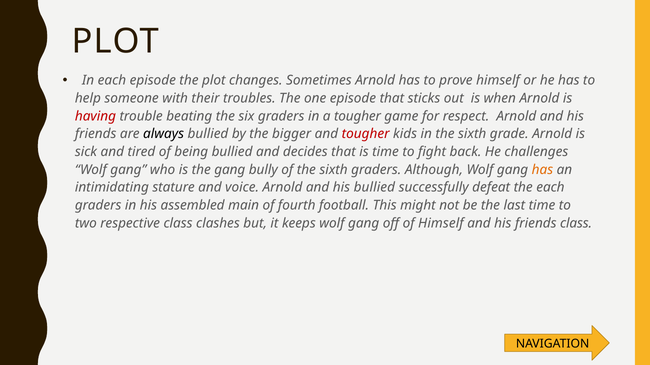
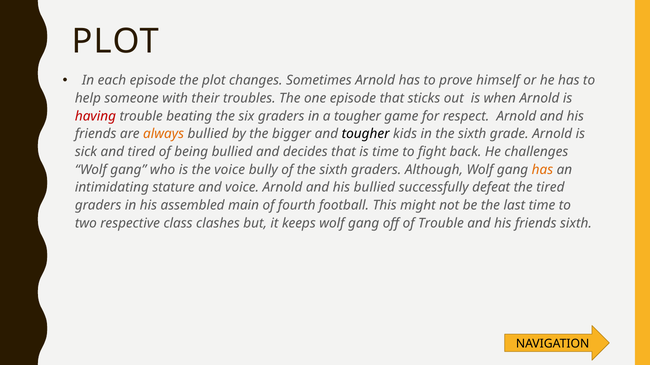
always colour: black -> orange
tougher at (366, 134) colour: red -> black
the gang: gang -> voice
the each: each -> tired
of Himself: Himself -> Trouble
friends class: class -> sixth
